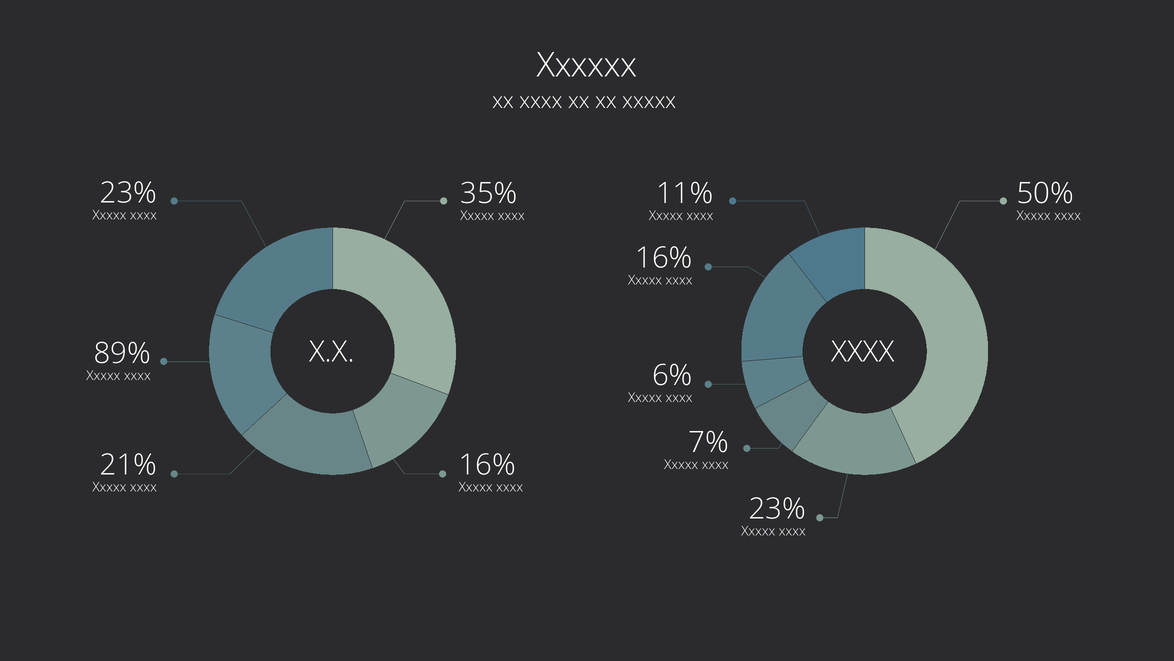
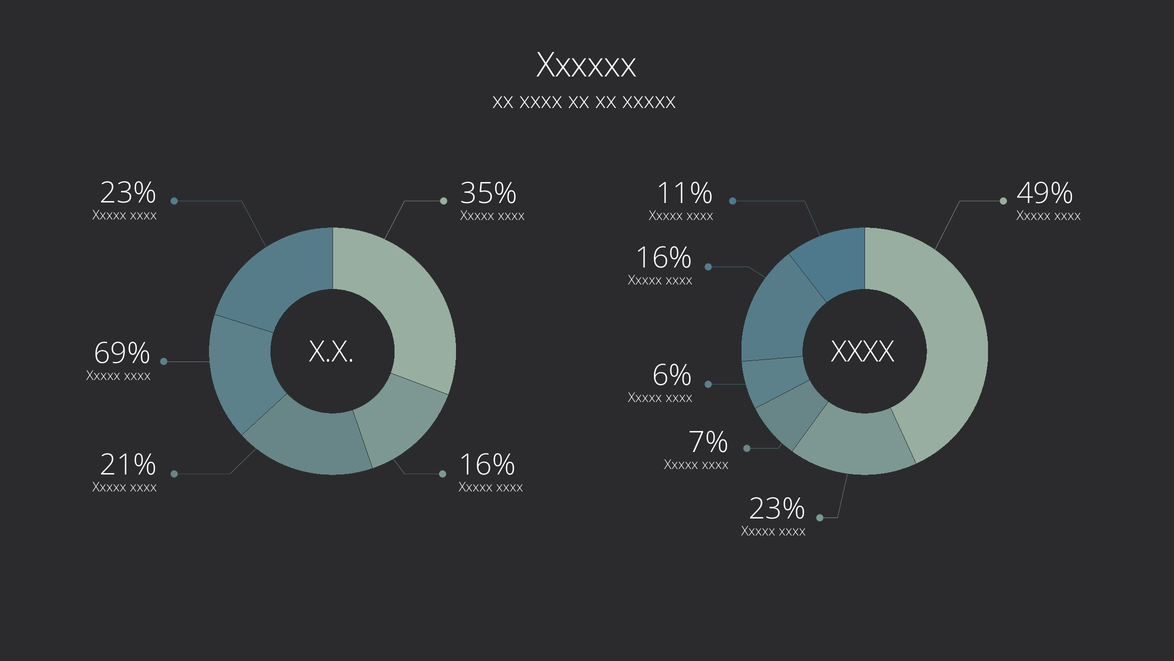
50%: 50% -> 49%
89%: 89% -> 69%
